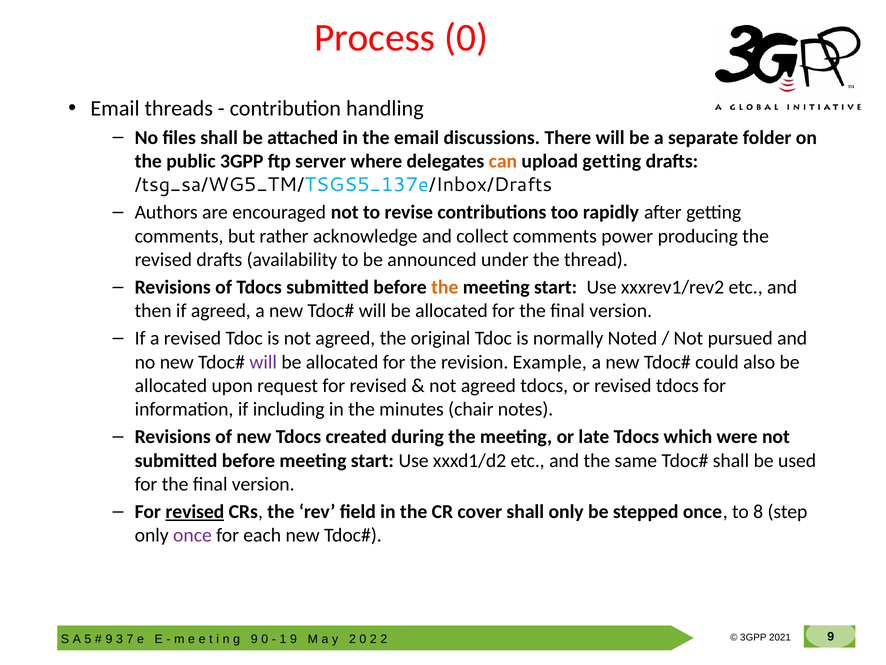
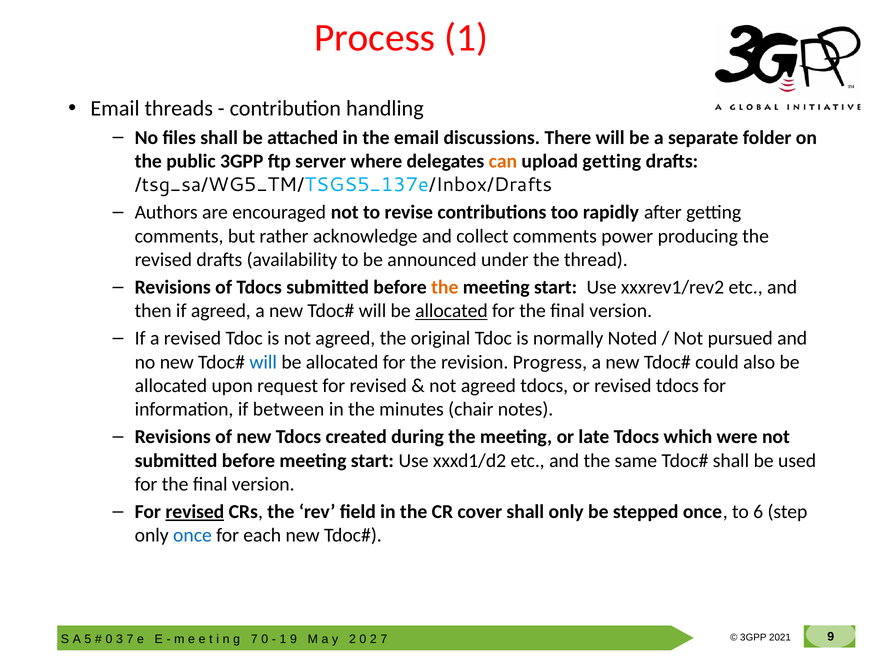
Process 0: 0 -> 1
allocated at (451, 311) underline: none -> present
will at (263, 362) colour: purple -> blue
Example: Example -> Progress
including: including -> between
8: 8 -> 6
once at (192, 535) colour: purple -> blue
9 at (109, 639): 9 -> 0
9 at (254, 639): 9 -> 7
2 at (384, 639): 2 -> 7
